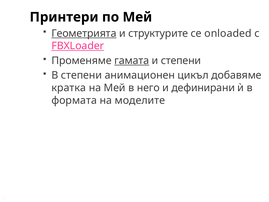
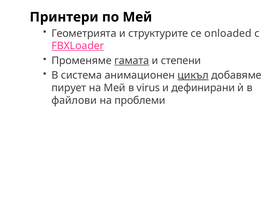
Геометрията underline: present -> none
В степени: степени -> система
цикъл underline: none -> present
кратка: кратка -> пирует
него: него -> virus
формата: формата -> файлови
моделите: моделите -> проблеми
